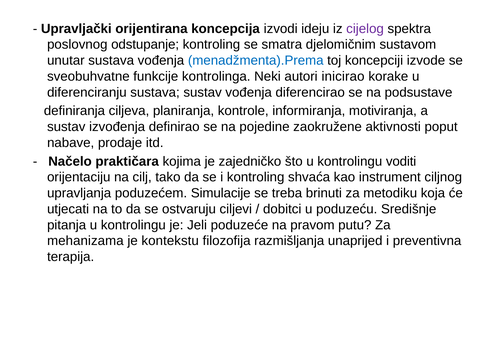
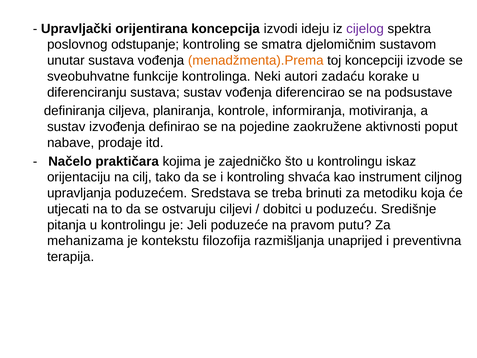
menadžmenta).Prema colour: blue -> orange
inicirao: inicirao -> zadaću
voditi: voditi -> iskaz
Simulacije: Simulacije -> Sredstava
